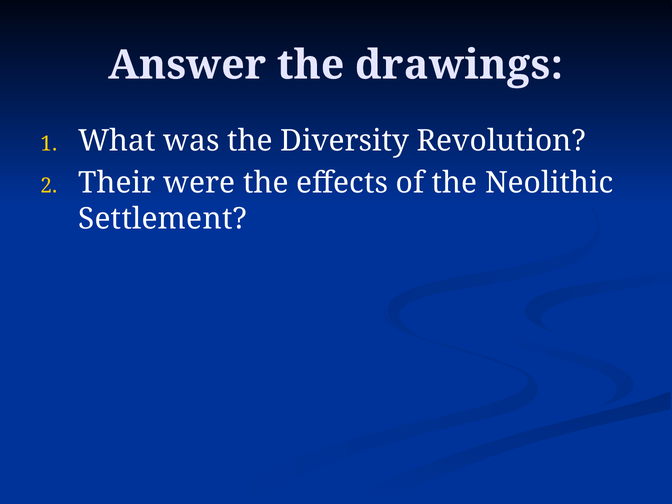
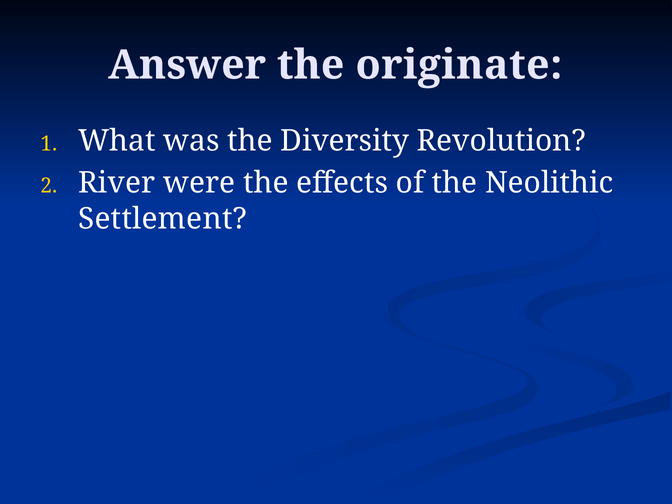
drawings: drawings -> originate
Their: Their -> River
